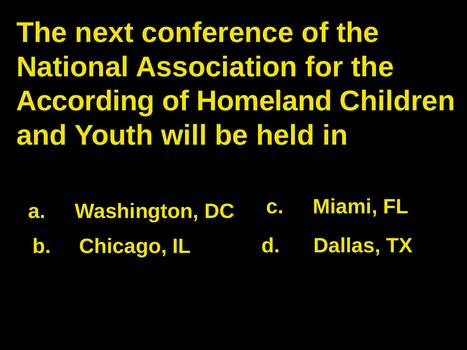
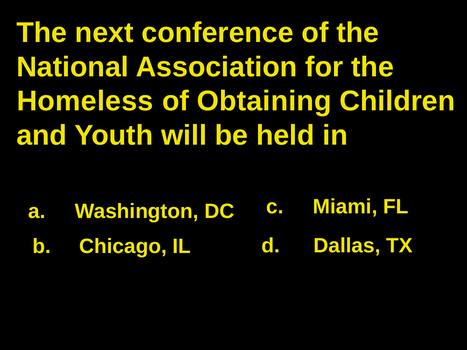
According: According -> Homeless
Homeland: Homeland -> Obtaining
